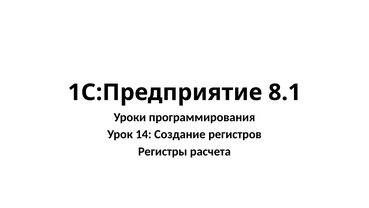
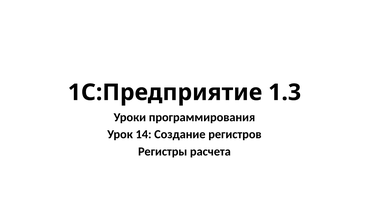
8.1: 8.1 -> 1.3
